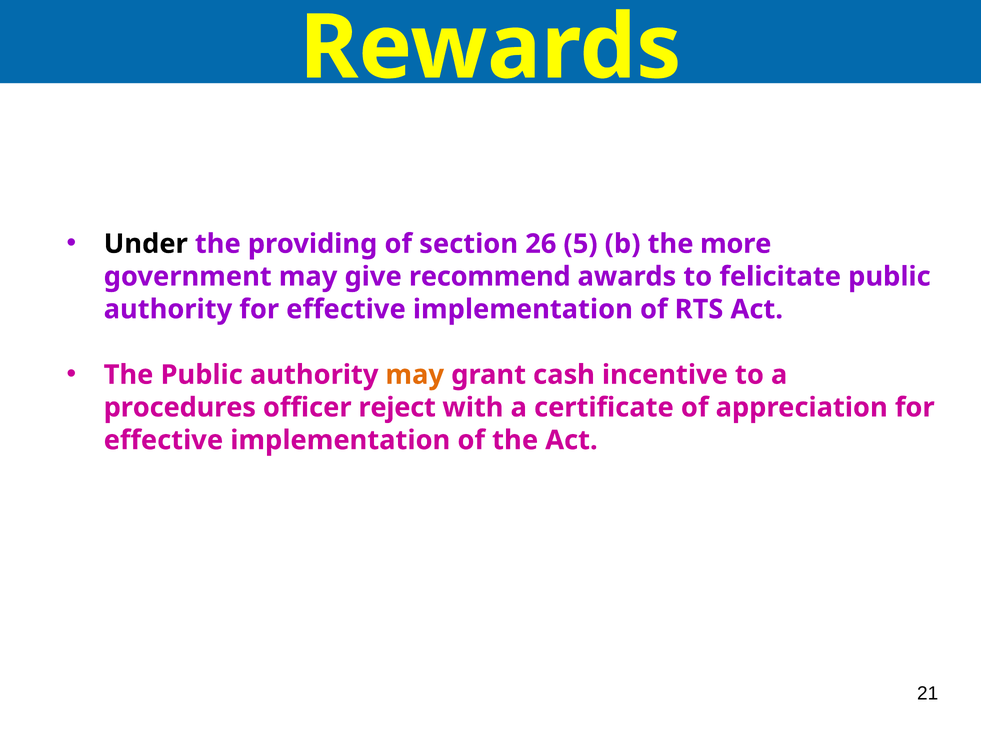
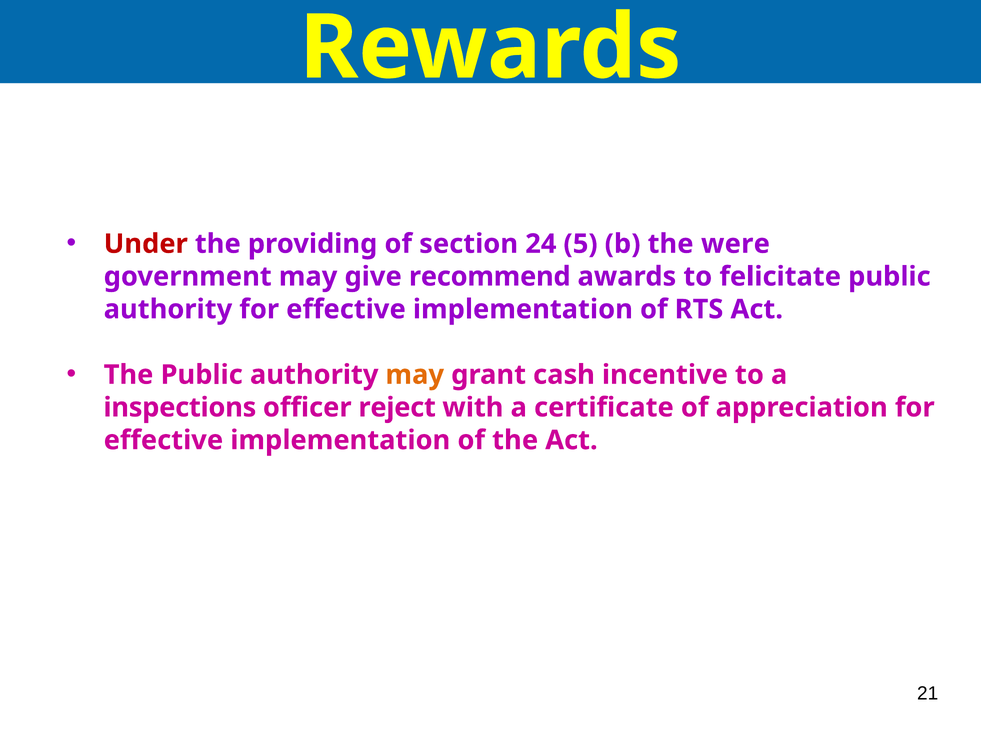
Under colour: black -> red
26: 26 -> 24
more: more -> were
procedures: procedures -> inspections
